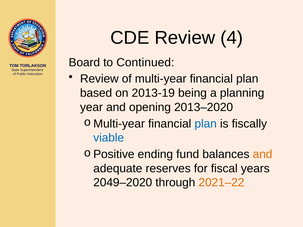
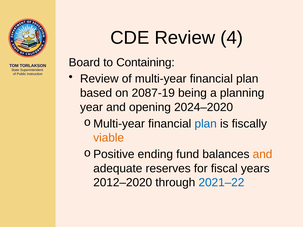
Continued: Continued -> Containing
2013-19: 2013-19 -> 2087-19
2013–2020: 2013–2020 -> 2024–2020
viable colour: blue -> orange
2049–2020: 2049–2020 -> 2012–2020
2021–22 colour: orange -> blue
